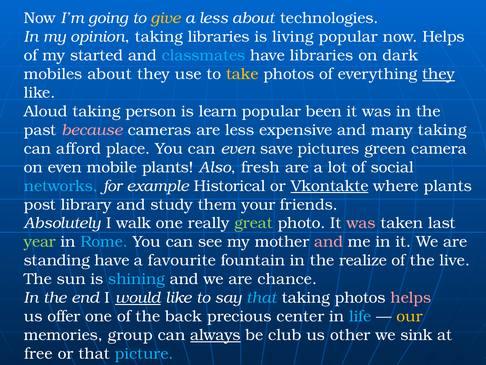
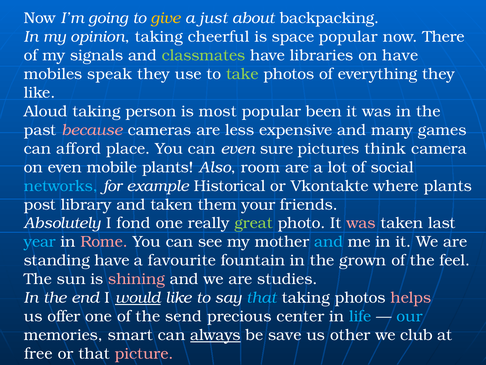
a less: less -> just
technologies: technologies -> backpacking
taking libraries: libraries -> cheerful
living: living -> space
now Helps: Helps -> There
started: started -> signals
classmates colour: light blue -> light green
on dark: dark -> have
mobiles about: about -> speak
take colour: yellow -> light green
they at (439, 74) underline: present -> none
learn: learn -> most
many taking: taking -> games
save: save -> sure
green: green -> think
fresh: fresh -> room
Vkontakte underline: present -> none
and study: study -> taken
walk: walk -> fond
year colour: light green -> light blue
Rome colour: light blue -> pink
and at (329, 242) colour: pink -> light blue
realize: realize -> grown
live: live -> feel
shining colour: light blue -> pink
chance: chance -> studies
back: back -> send
our colour: yellow -> light blue
group: group -> smart
club: club -> save
sink: sink -> club
picture colour: light blue -> pink
